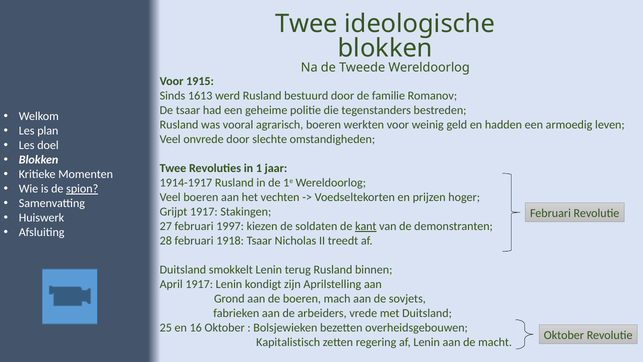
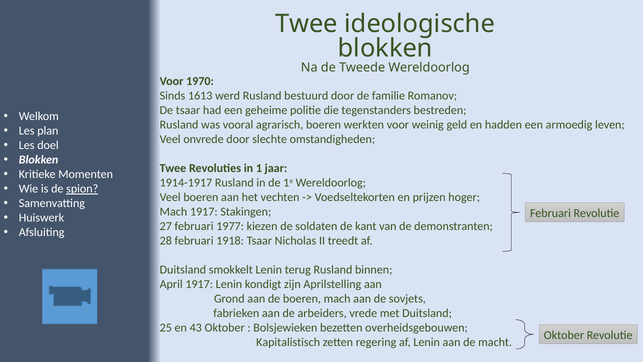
1915: 1915 -> 1970
Grijpt at (174, 212): Grijpt -> Mach
1997: 1997 -> 1977
kant underline: present -> none
16: 16 -> 43
